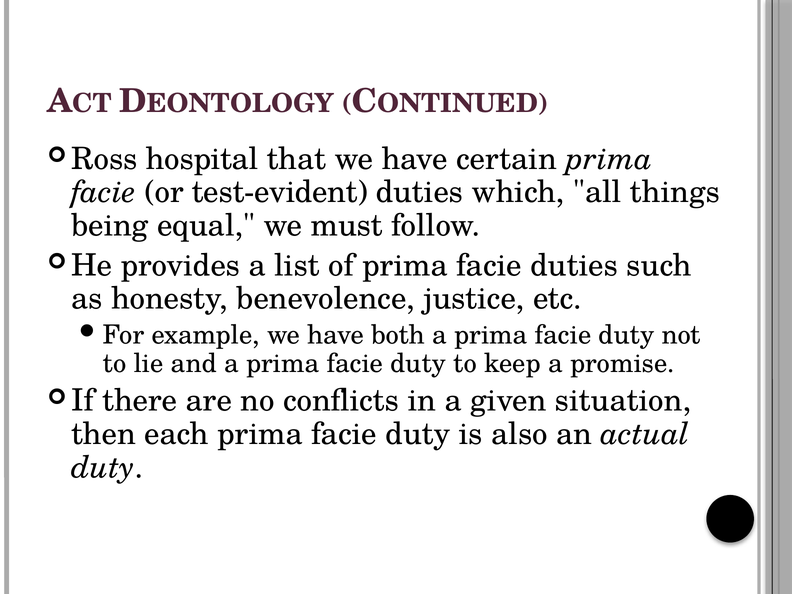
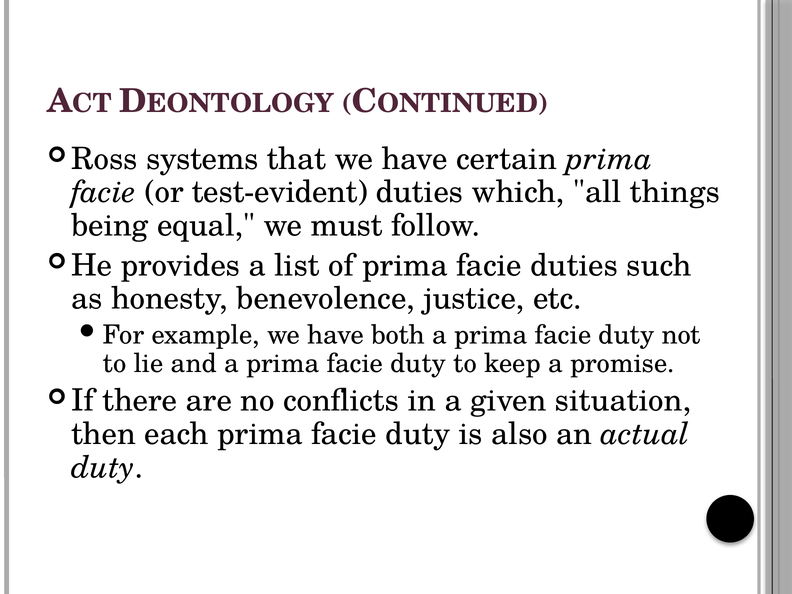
hospital: hospital -> systems
